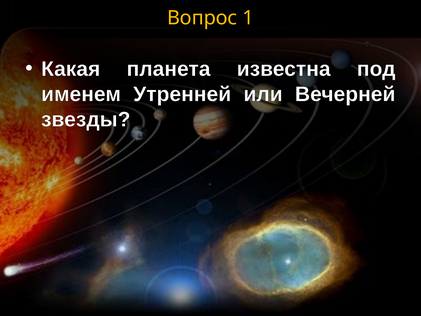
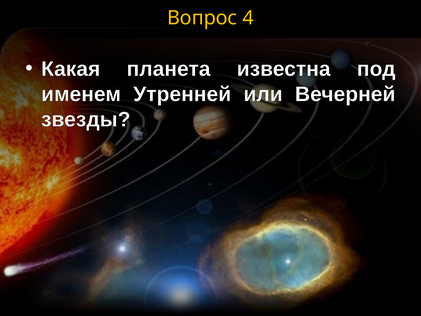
1: 1 -> 4
